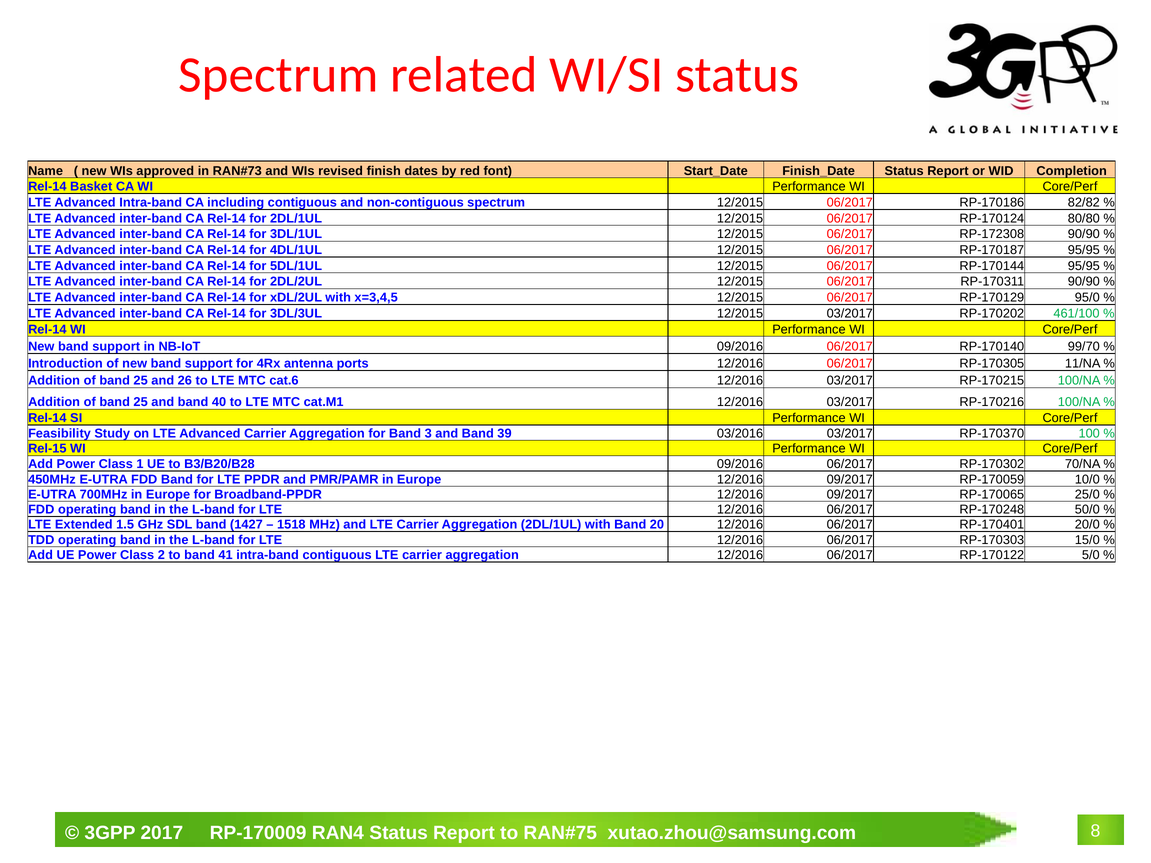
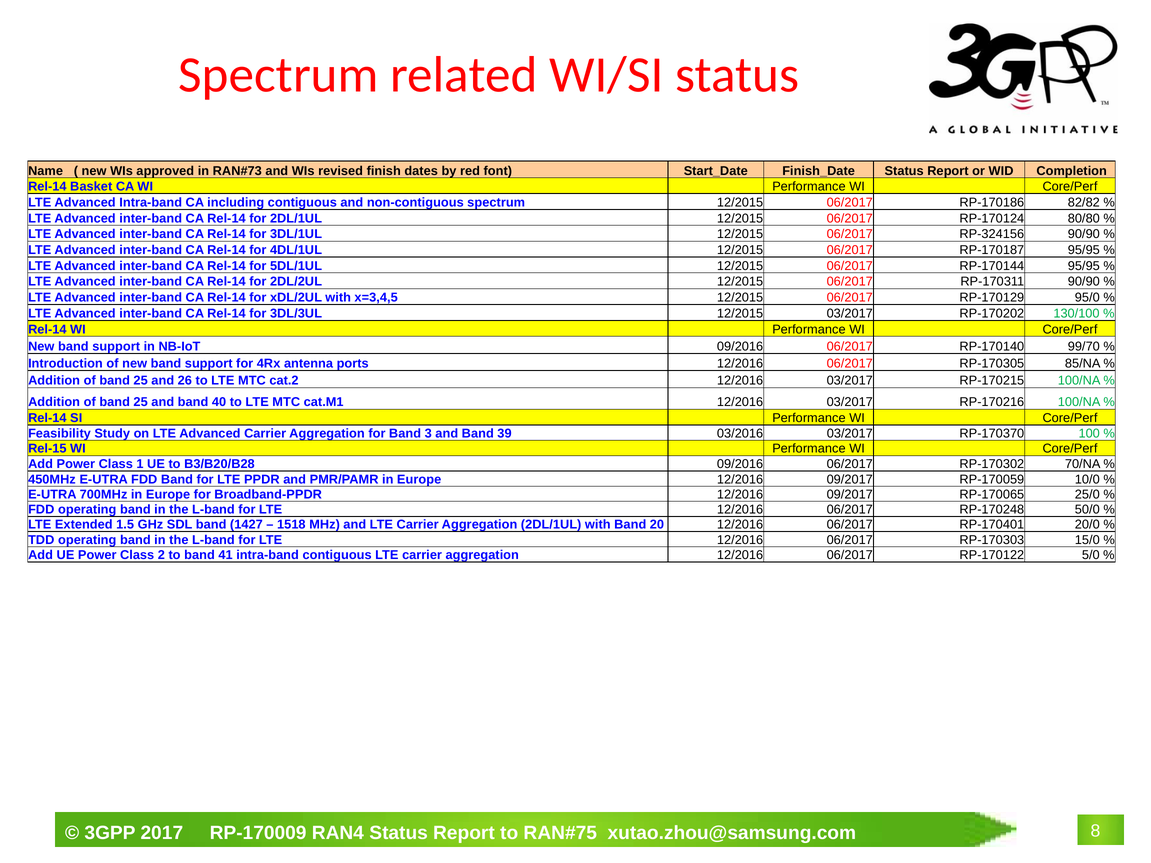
RP-172308: RP-172308 -> RP-324156
461/100: 461/100 -> 130/100
11/NA: 11/NA -> 85/NA
cat.6: cat.6 -> cat.2
